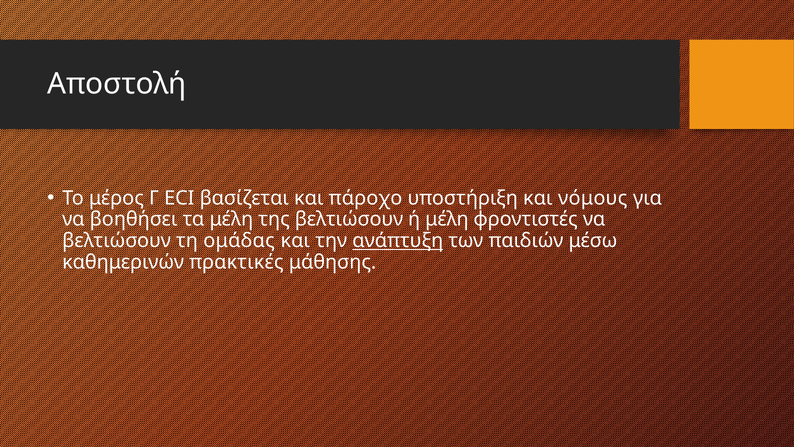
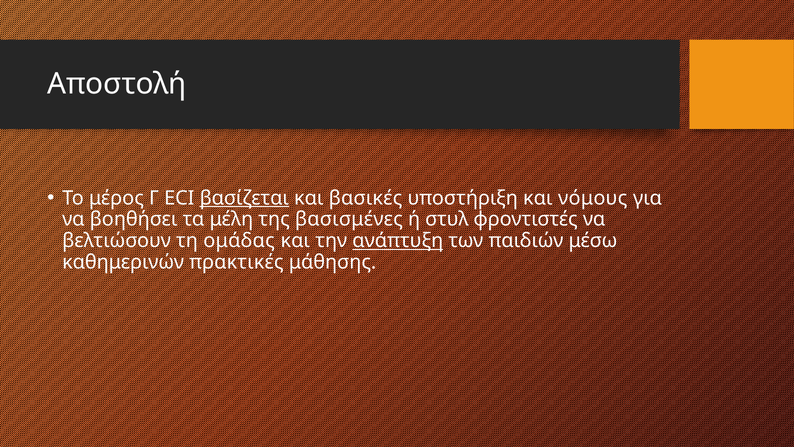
βασίζεται underline: none -> present
πάροχο: πάροχο -> βασικές
της βελτιώσουν: βελτιώσουν -> βασισμένες
ή μέλη: μέλη -> στυλ
